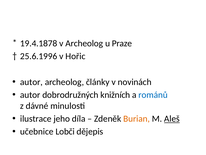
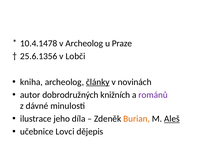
19.4.1878: 19.4.1878 -> 10.4.1478
25.6.1996: 25.6.1996 -> 25.6.1356
Hořic: Hořic -> Lobči
autor at (31, 82): autor -> kniha
články underline: none -> present
románů colour: blue -> purple
Lobči: Lobči -> Lovci
